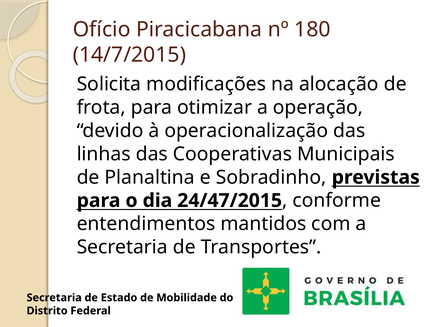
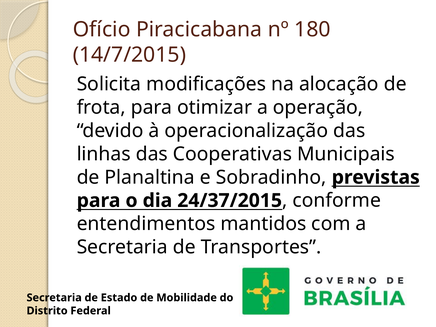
24/47/2015: 24/47/2015 -> 24/37/2015
